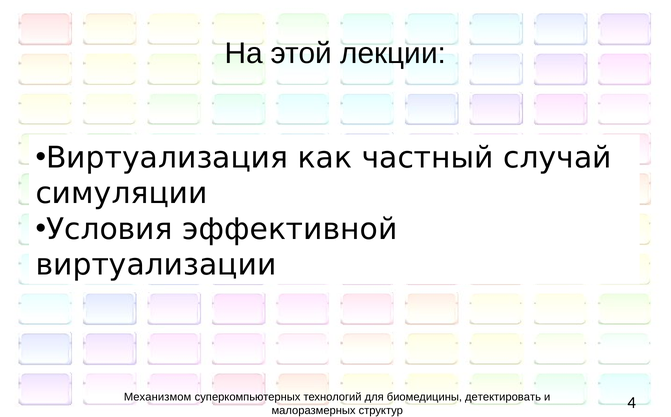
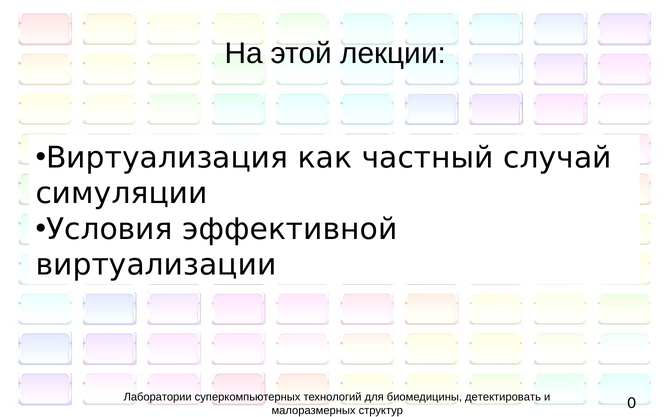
Механизмом: Механизмом -> Лаборатории
4: 4 -> 0
